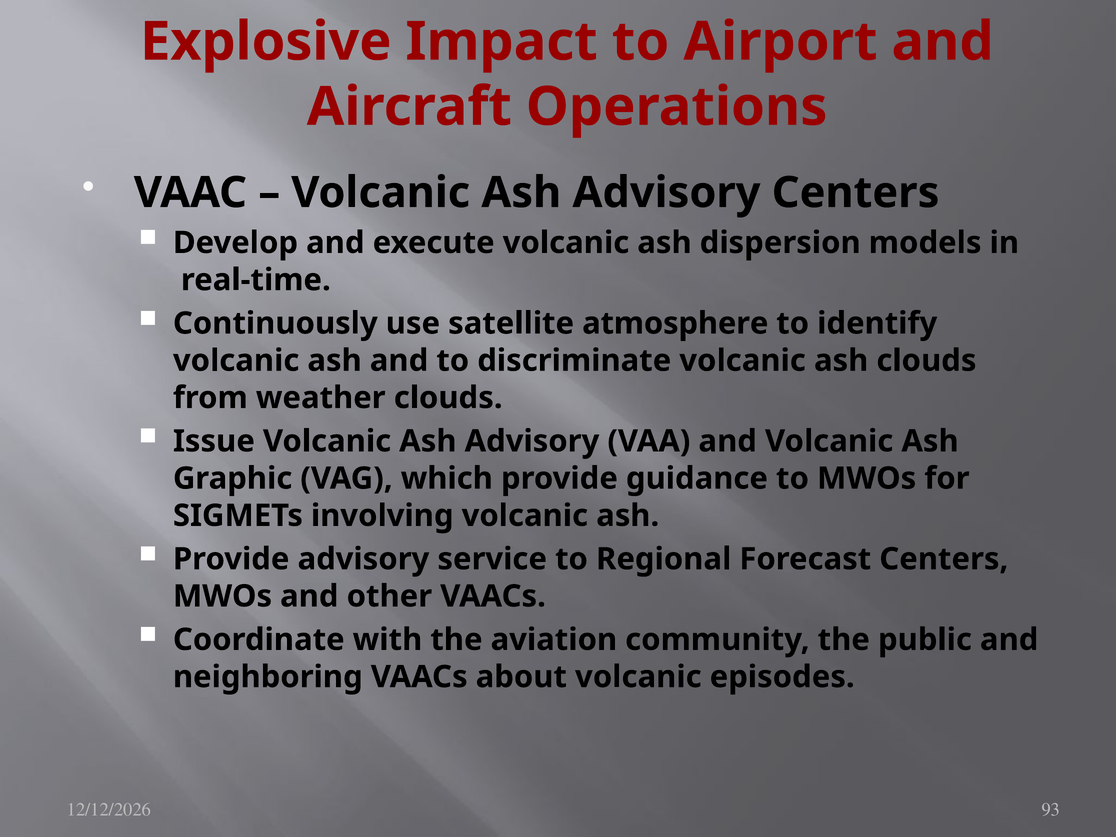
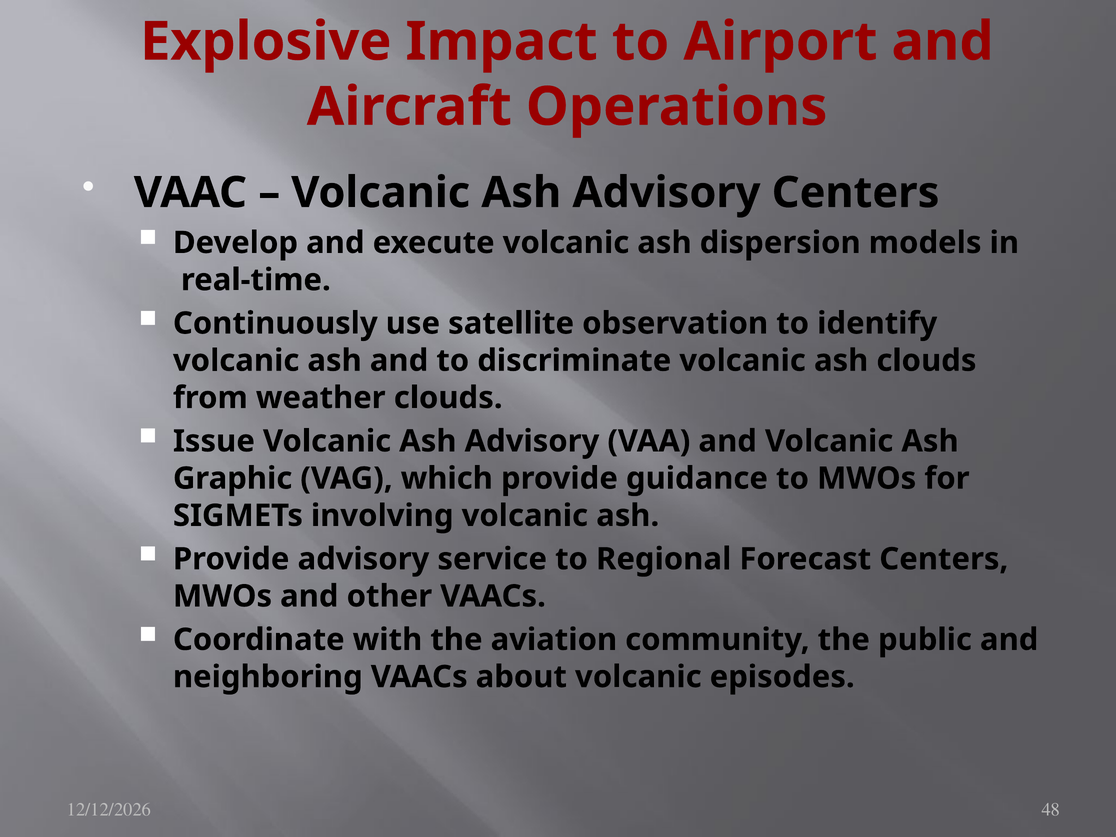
atmosphere: atmosphere -> observation
93: 93 -> 48
